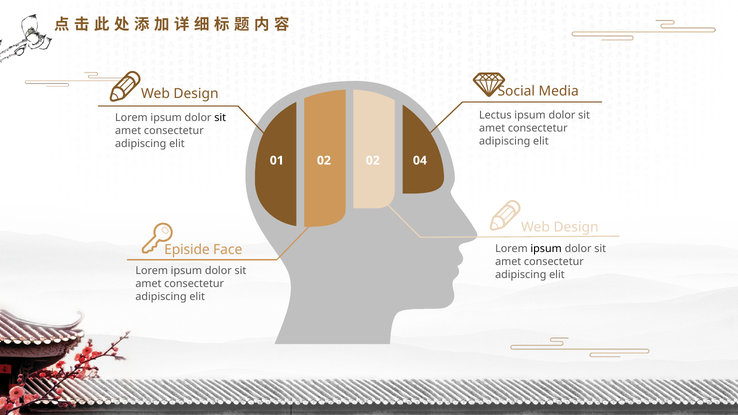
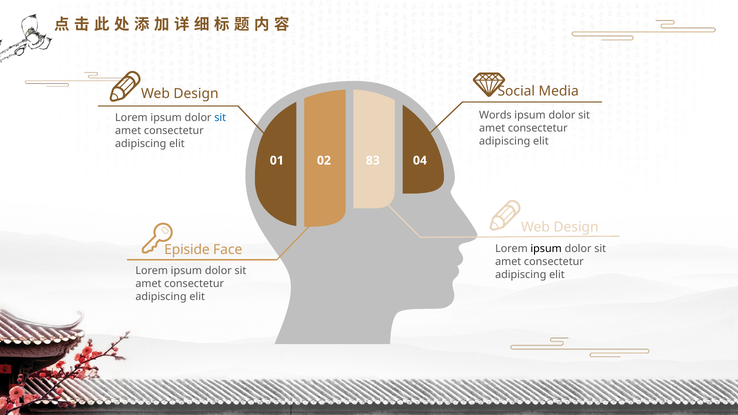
Lectus: Lectus -> Words
sit at (220, 118) colour: black -> blue
02 02: 02 -> 83
